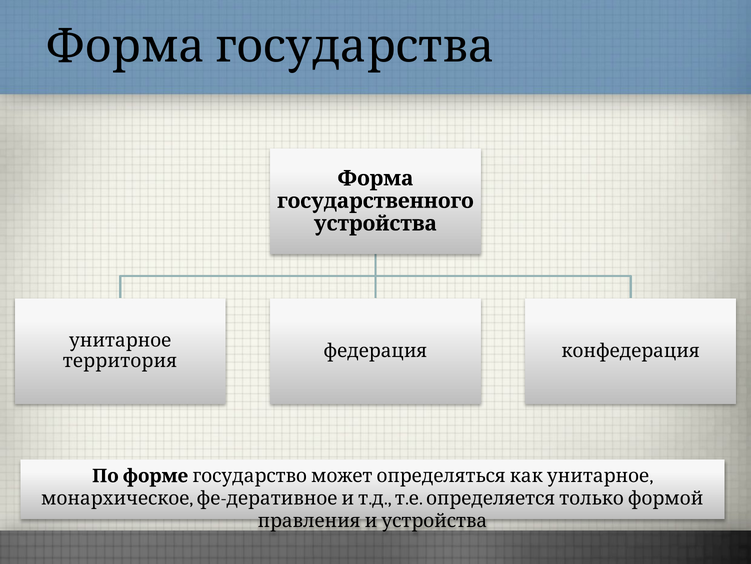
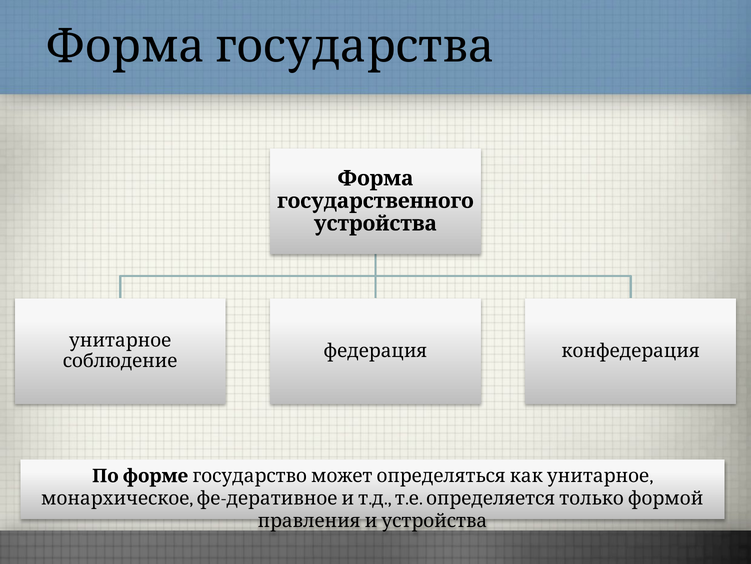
территория: территория -> соблюдение
